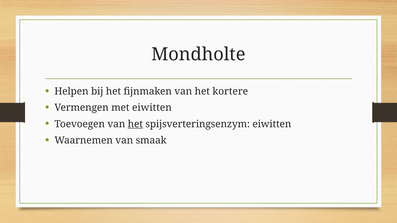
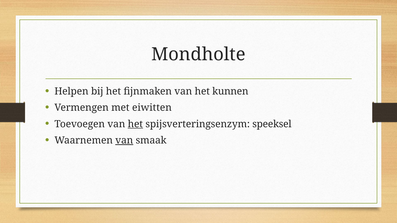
kortere: kortere -> kunnen
spijsverteringsenzym eiwitten: eiwitten -> speeksel
van at (124, 141) underline: none -> present
